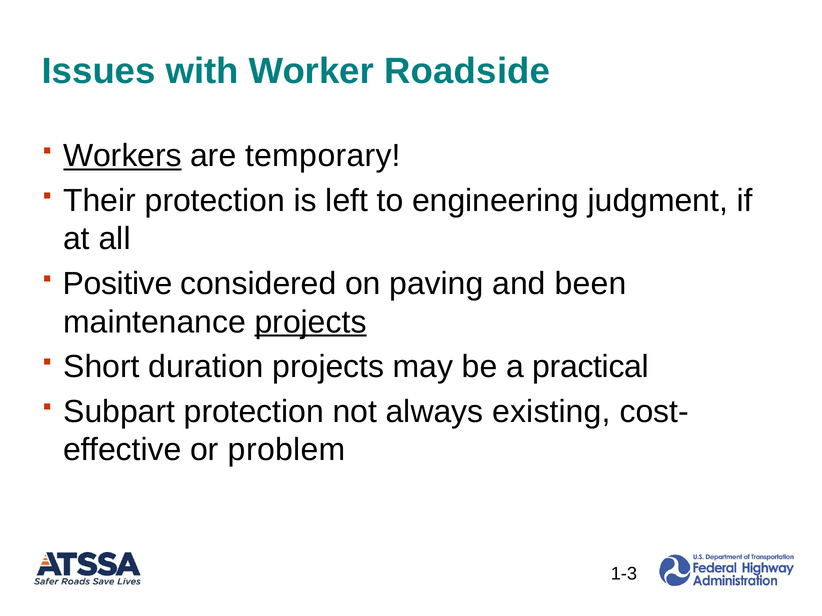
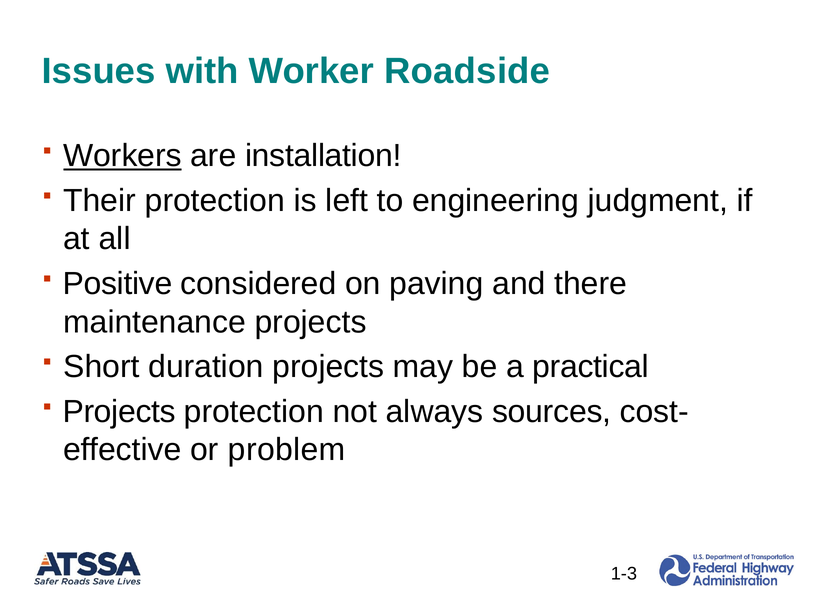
temporary: temporary -> installation
been: been -> there
projects at (311, 322) underline: present -> none
Subpart at (119, 412): Subpart -> Projects
existing: existing -> sources
